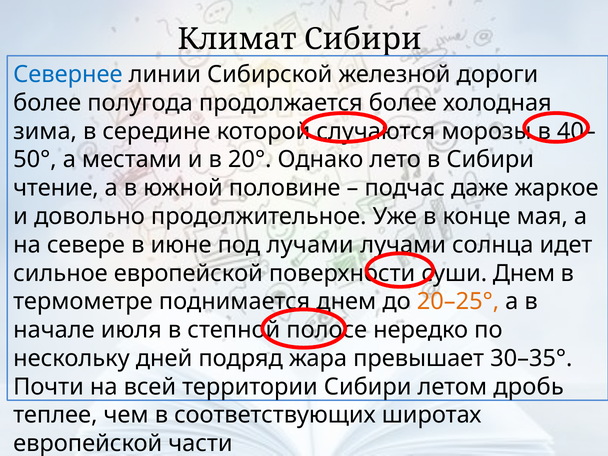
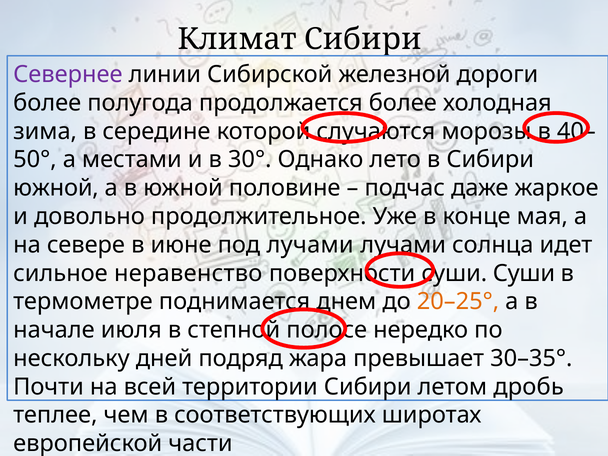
Севернее colour: blue -> purple
20°: 20° -> 30°
чтение at (56, 188): чтение -> южной
сильное европейской: европейской -> неравенство
Днем at (524, 273): Днем -> Суши
